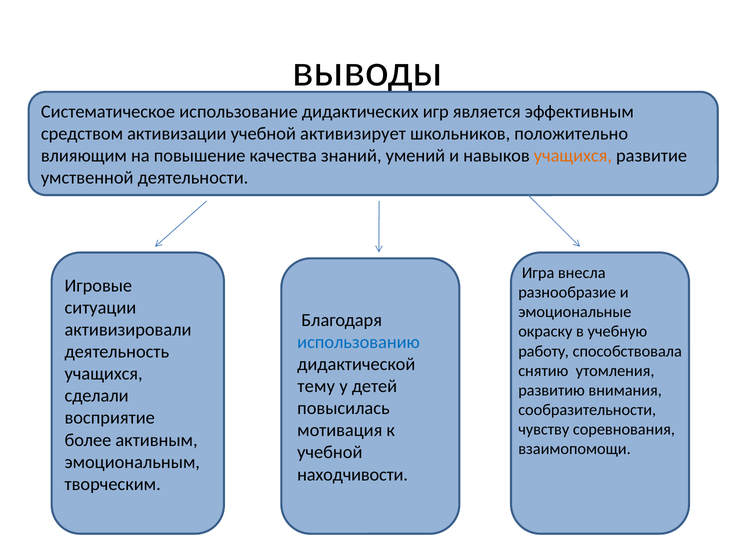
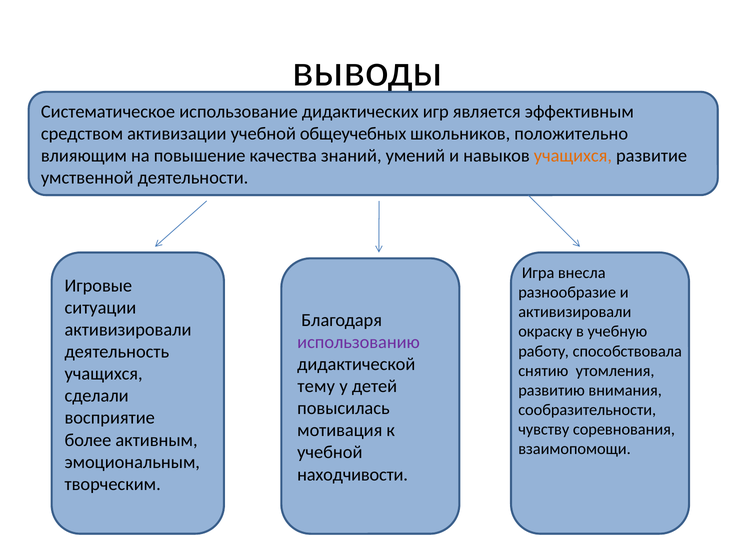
активизирует: активизирует -> общеучебных
эмоциональные at (575, 312): эмоциональные -> активизировали
использованию colour: blue -> purple
